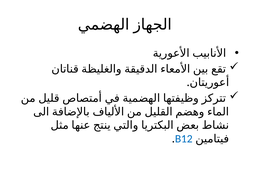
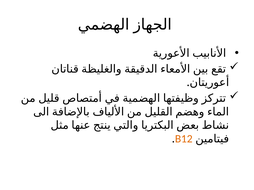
B12 colour: blue -> orange
